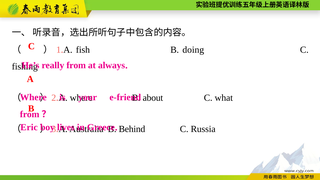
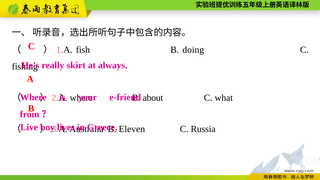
really from: from -> skirt
Eric: Eric -> Live
Behind: Behind -> Eleven
